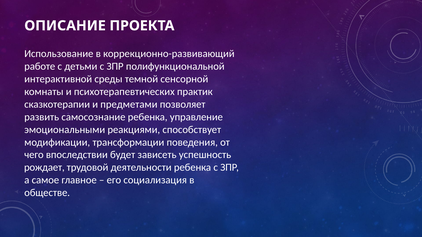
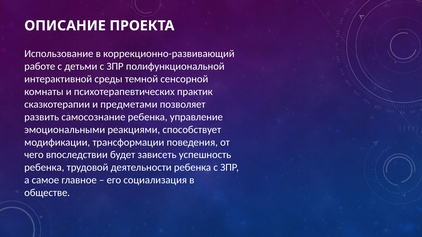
рождает at (44, 168): рождает -> ребенка
